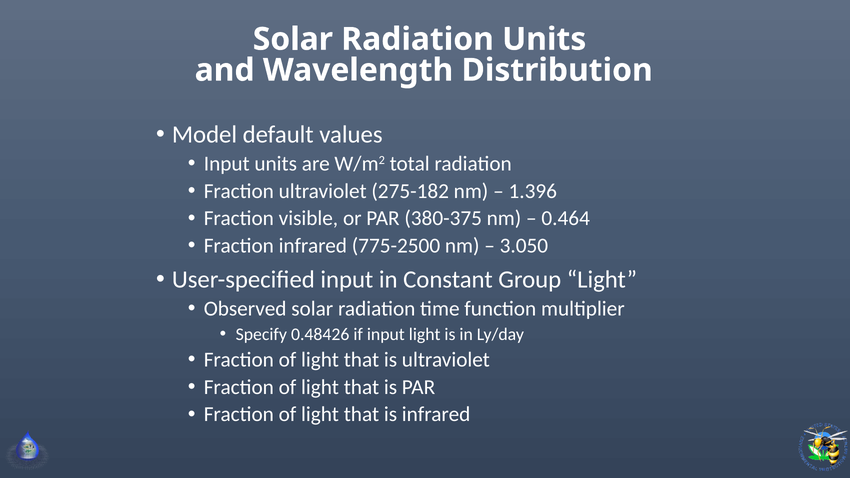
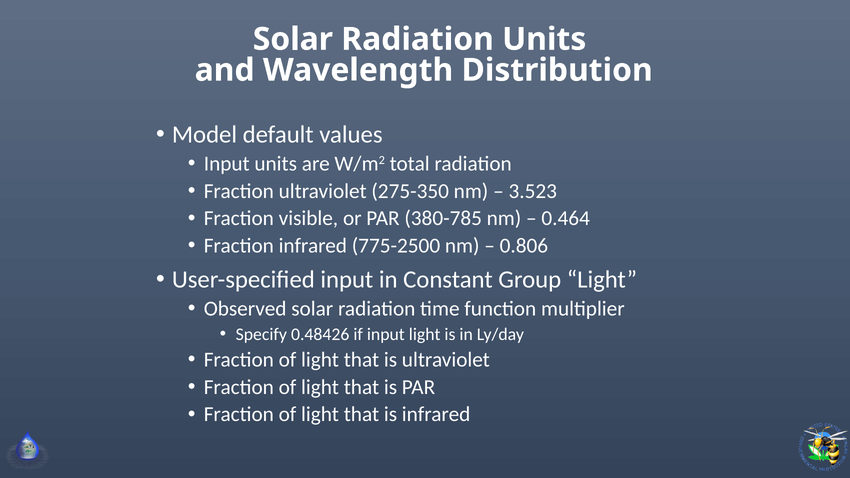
275-182: 275-182 -> 275-350
1.396: 1.396 -> 3.523
380-375: 380-375 -> 380-785
3.050: 3.050 -> 0.806
